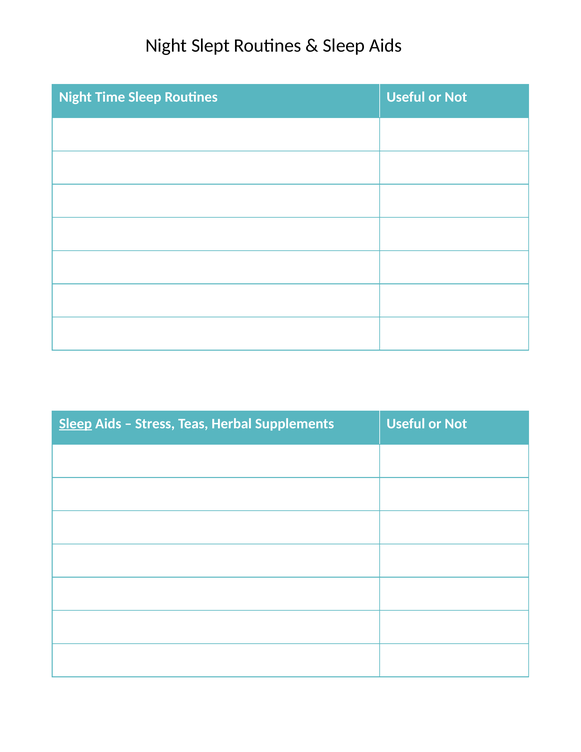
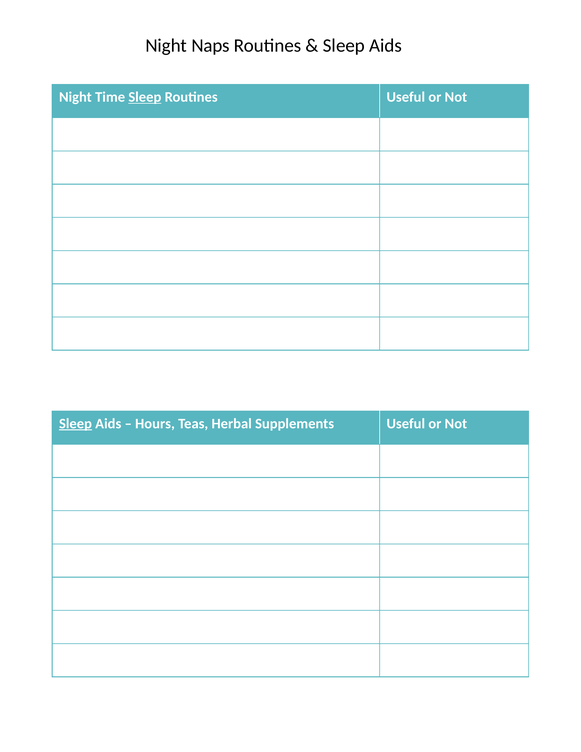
Slept: Slept -> Naps
Sleep at (145, 97) underline: none -> present
Stress: Stress -> Hours
